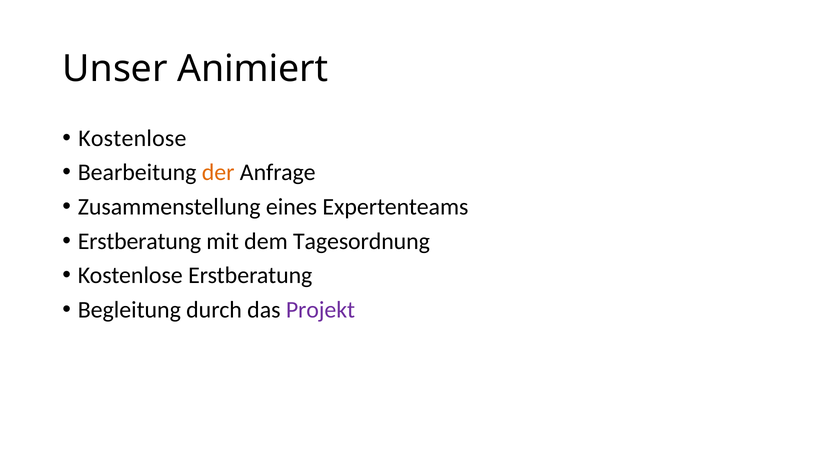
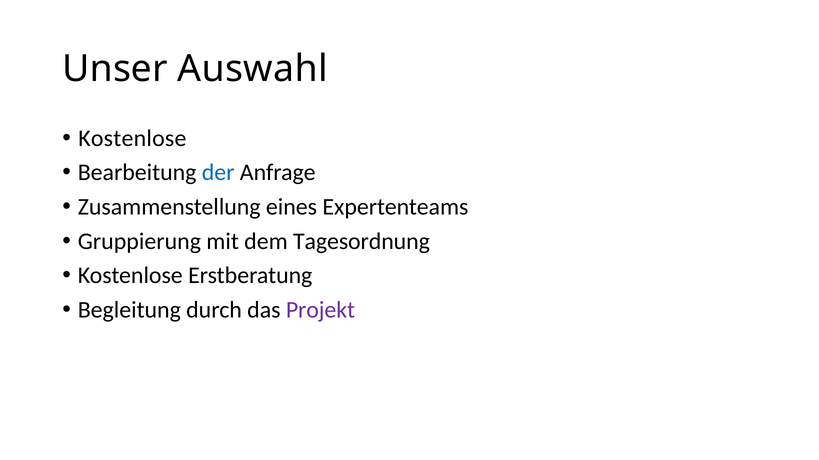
Animiert: Animiert -> Auswahl
der colour: orange -> blue
Erstberatung at (140, 241): Erstberatung -> Gruppierung
